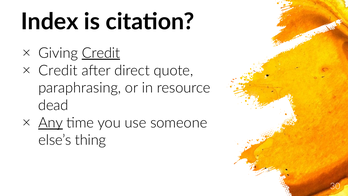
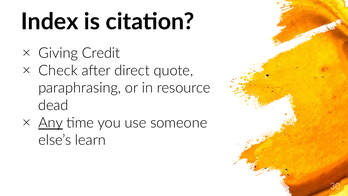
Credit at (101, 53) underline: present -> none
Credit at (58, 70): Credit -> Check
thing: thing -> learn
